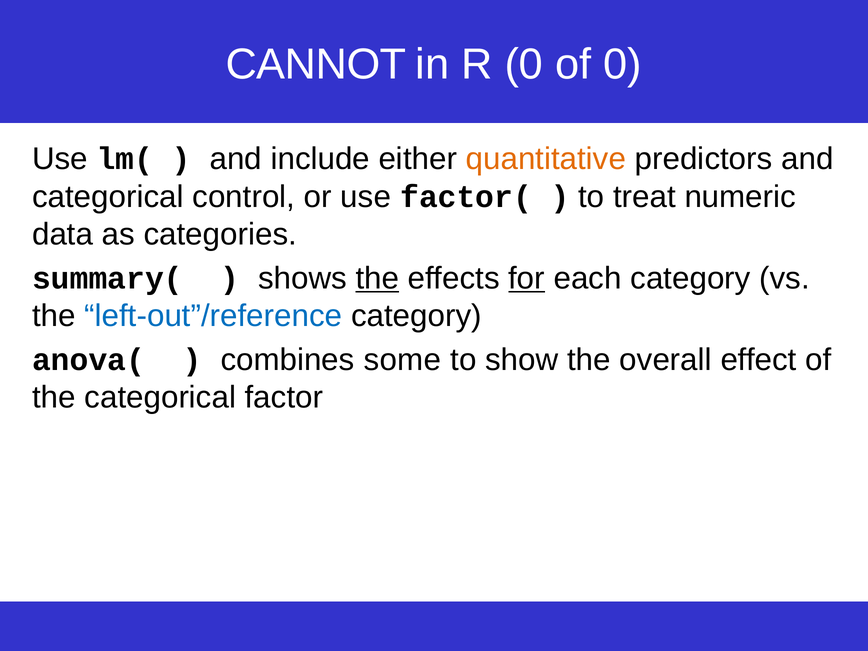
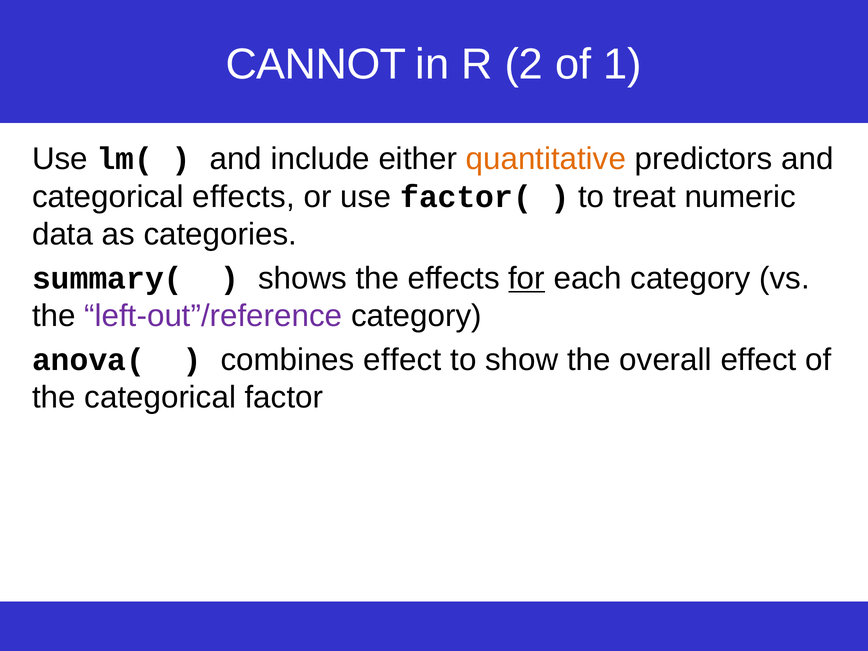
R 0: 0 -> 2
of 0: 0 -> 1
categorical control: control -> effects
the at (377, 278) underline: present -> none
left-out”/reference colour: blue -> purple
combines some: some -> effect
